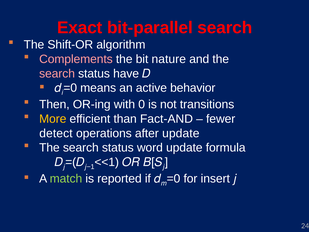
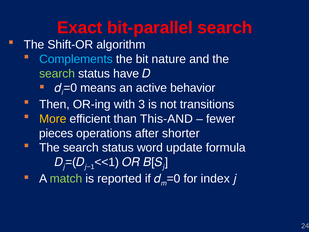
Complements colour: pink -> light blue
search at (57, 73) colour: pink -> light green
0: 0 -> 3
Fact-AND: Fact-AND -> This-AND
detect: detect -> pieces
after update: update -> shorter
insert: insert -> index
